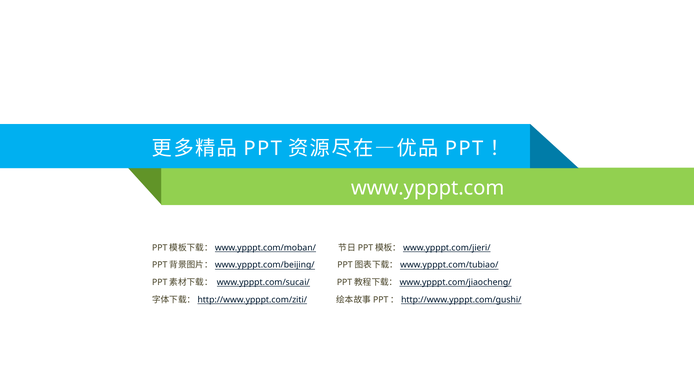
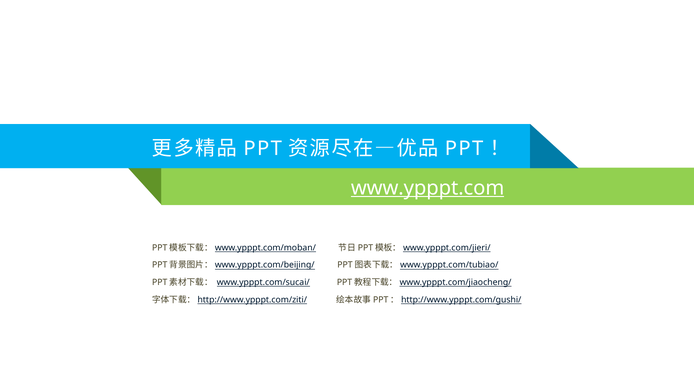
www.ypppt.com underline: none -> present
